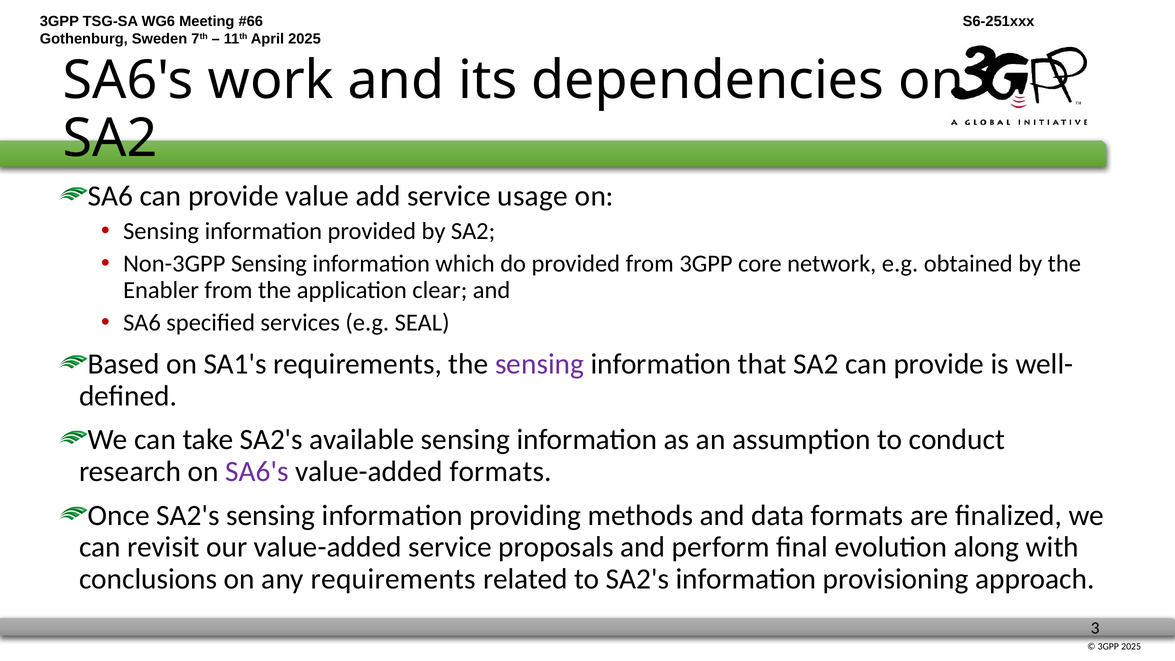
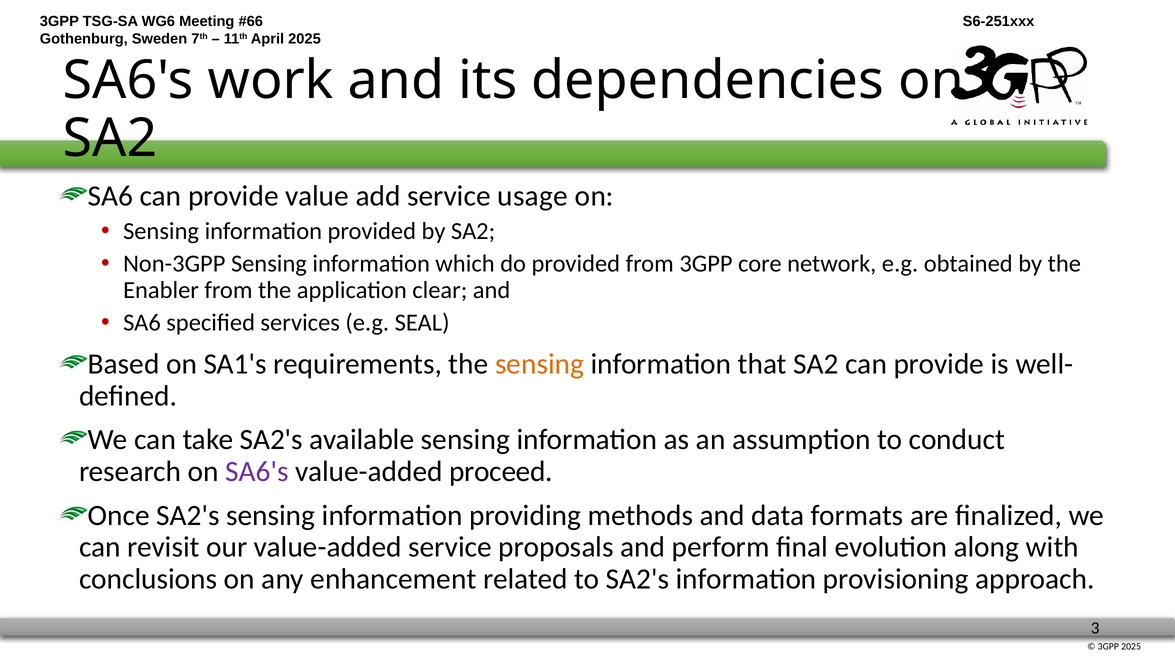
sensing at (539, 364) colour: purple -> orange
value-added formats: formats -> proceed
any requirements: requirements -> enhancement
